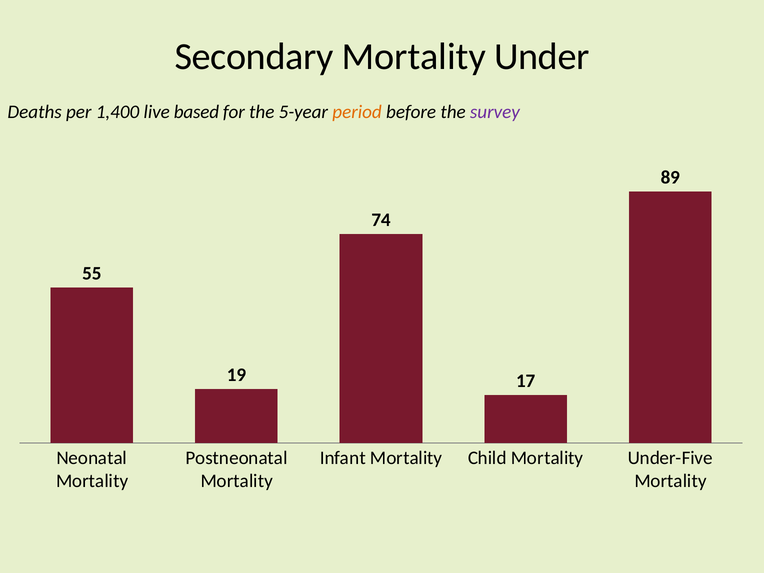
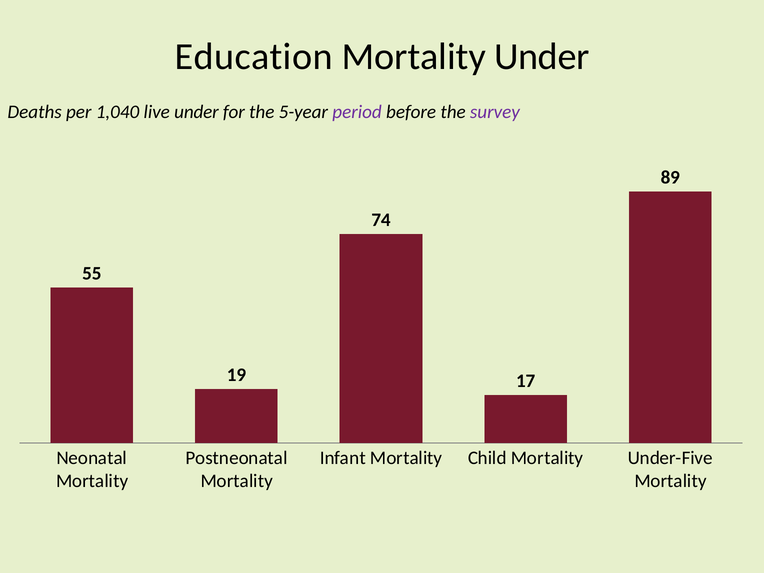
Secondary: Secondary -> Education
1,400: 1,400 -> 1,040
live based: based -> under
period colour: orange -> purple
